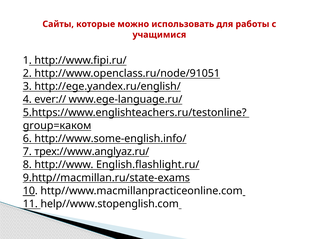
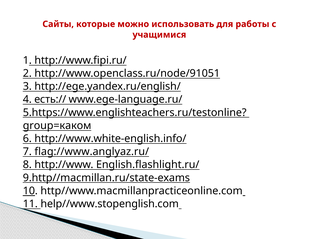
ever://: ever:// -> есть://
http://www.some-english.info/: http://www.some-english.info/ -> http://www.white-english.info/
трех://www.anglyaz.ru/: трех://www.anglyaz.ru/ -> flag://www.anglyaz.ru/
